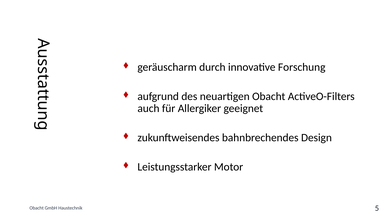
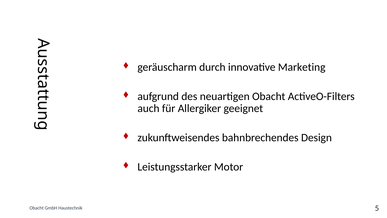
Forschung: Forschung -> Marketing
